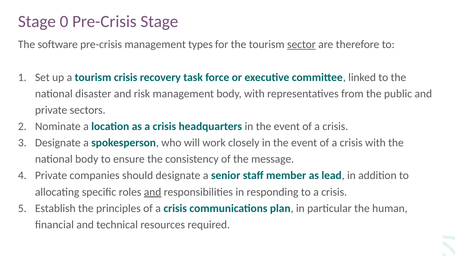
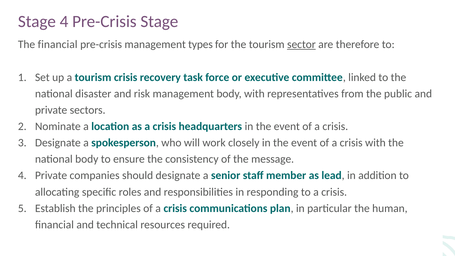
Stage 0: 0 -> 4
The software: software -> financial
and at (153, 192) underline: present -> none
